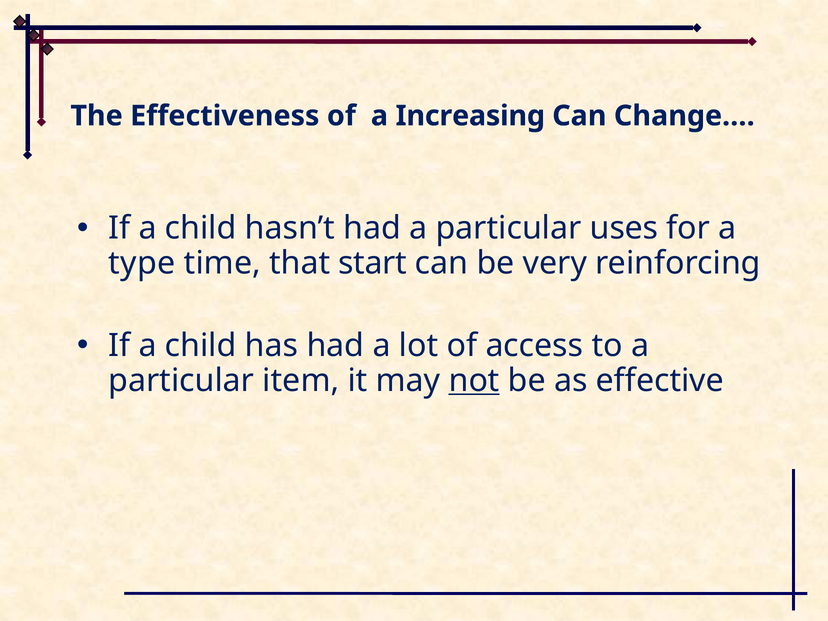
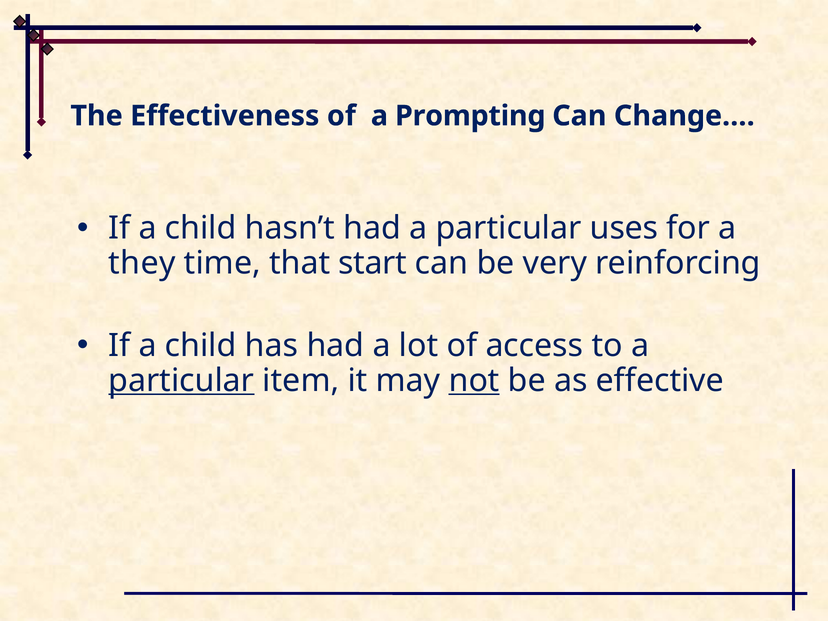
Increasing: Increasing -> Prompting
type: type -> they
particular at (181, 380) underline: none -> present
